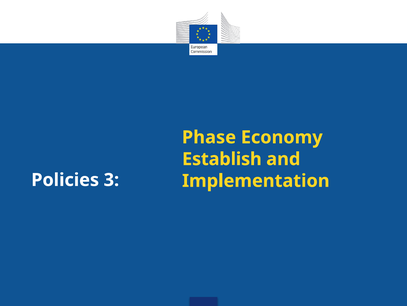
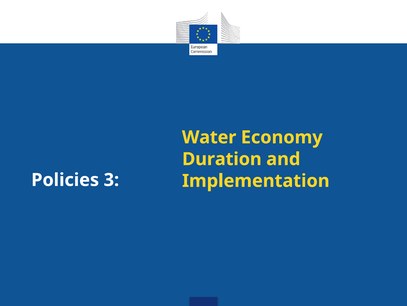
Phase: Phase -> Water
Establish: Establish -> Duration
